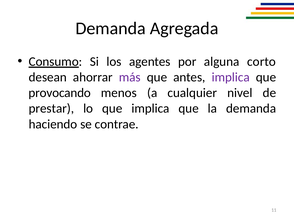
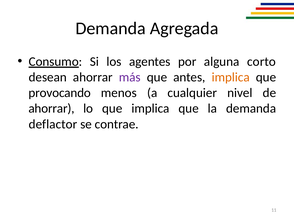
implica at (231, 77) colour: purple -> orange
prestar at (51, 109): prestar -> ahorrar
haciendo: haciendo -> deflactor
